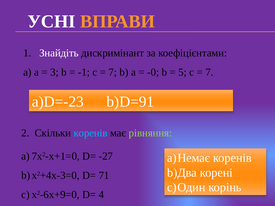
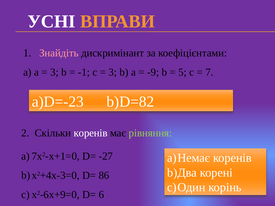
Знайдіть colour: white -> pink
7 at (113, 72): 7 -> 3
-0: -0 -> -9
b)D=91: b)D=91 -> b)D=82
коренів at (91, 133) colour: light blue -> white
71: 71 -> 86
4: 4 -> 6
